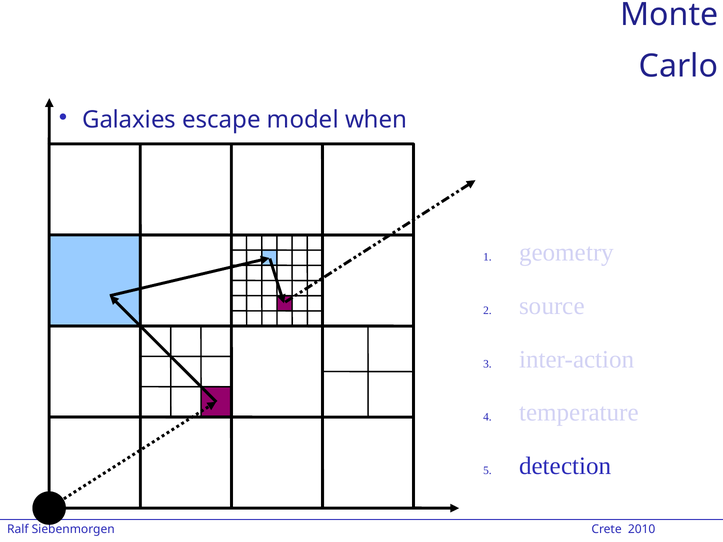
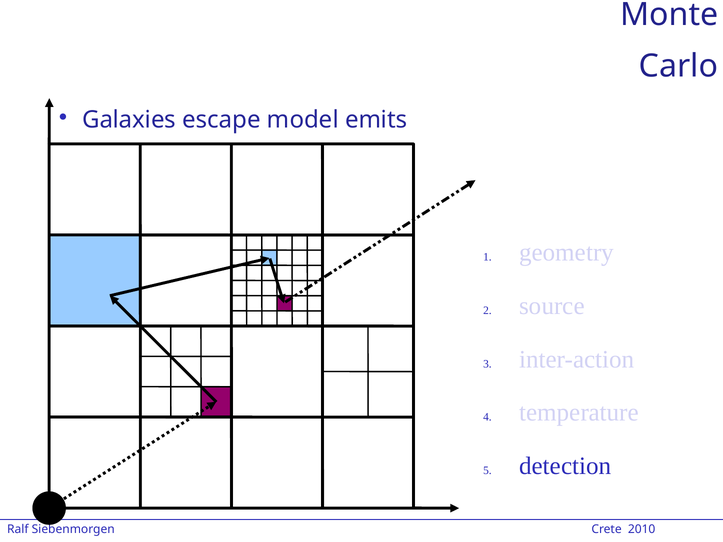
when: when -> emits
